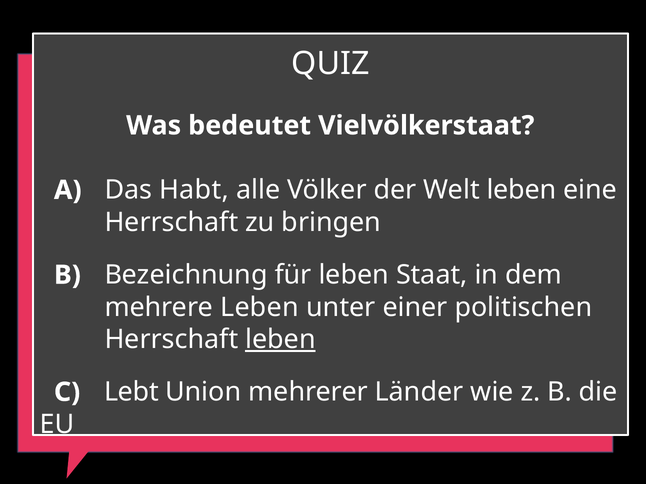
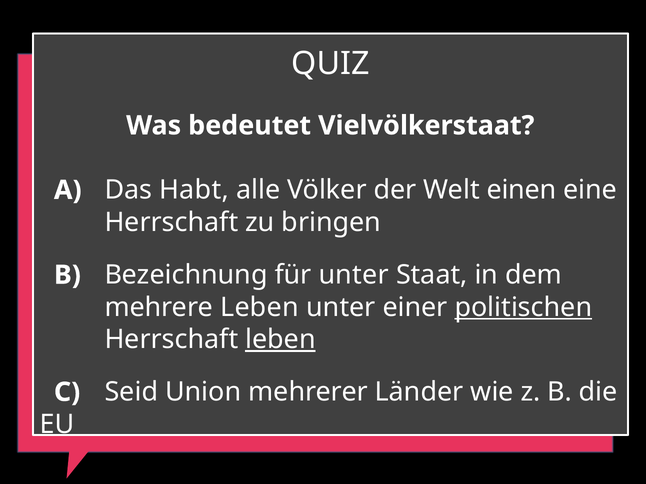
Welt leben: leben -> einen
für leben: leben -> unter
politischen underline: none -> present
Lebt: Lebt -> Seid
